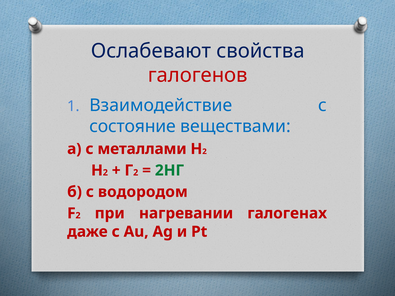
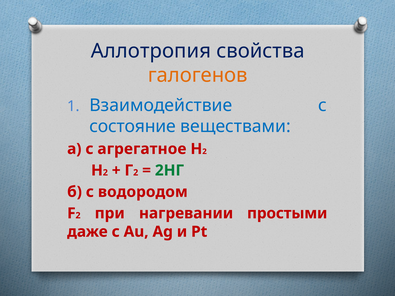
Ослабевают: Ослабевают -> Аллотропия
галогенов colour: red -> orange
металлами: металлами -> агрегатное
галогенах: галогенах -> простыми
